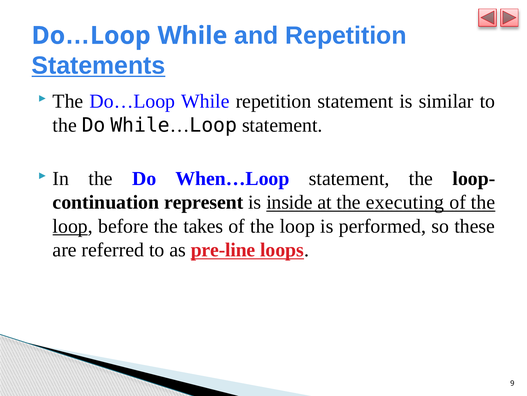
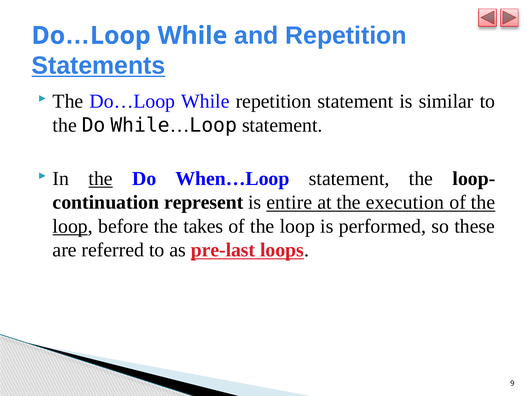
the at (101, 178) underline: none -> present
inside: inside -> entire
executing: executing -> execution
pre-line: pre-line -> pre-last
